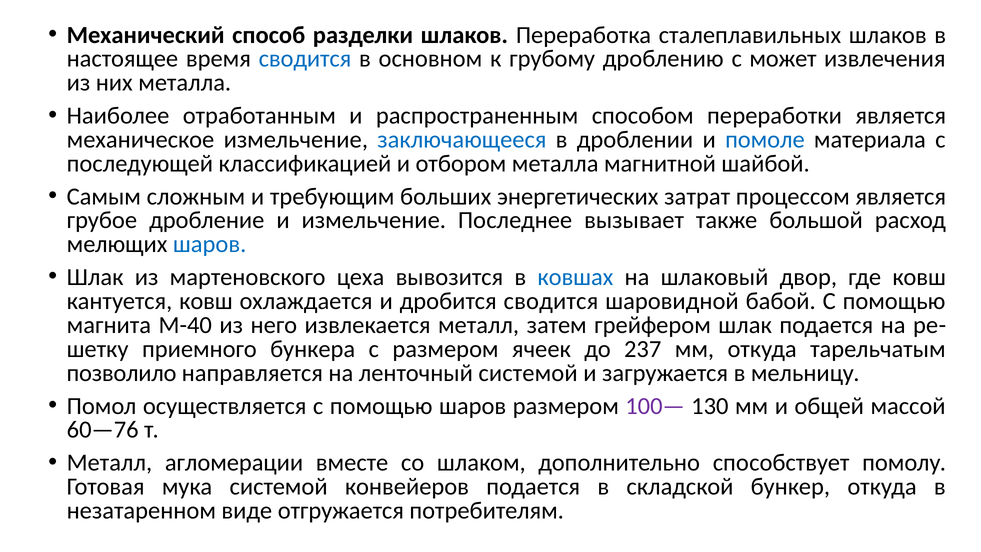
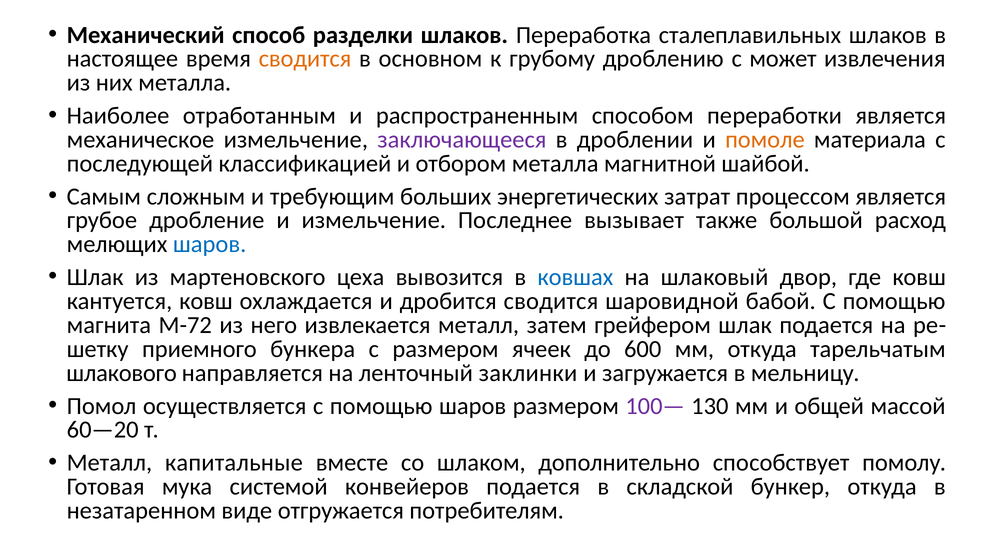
сводится at (305, 59) colour: blue -> orange
заключающееся colour: blue -> purple
помоле colour: blue -> orange
М-40: М-40 -> М-72
237: 237 -> 600
позволило: позволило -> шлакового
ленточный системой: системой -> заклинки
60—76: 60—76 -> 60—20
агломерации: агломерации -> капитальные
